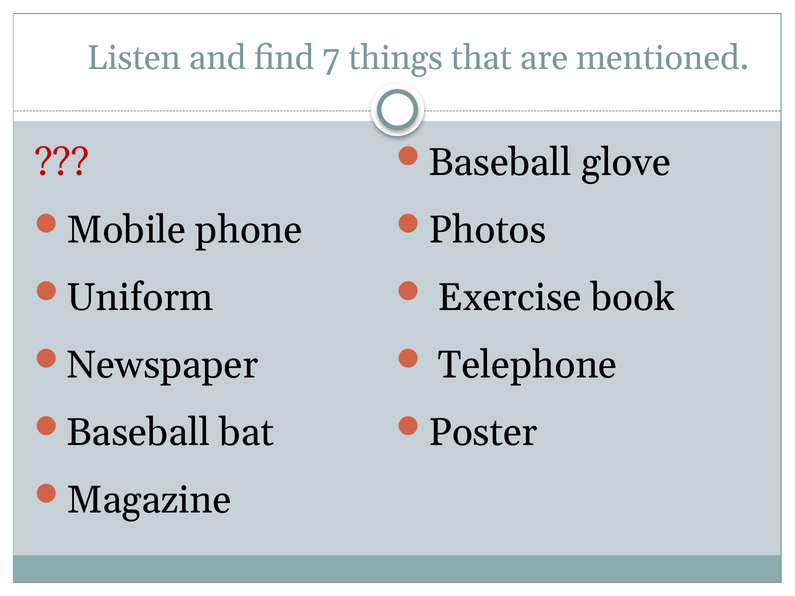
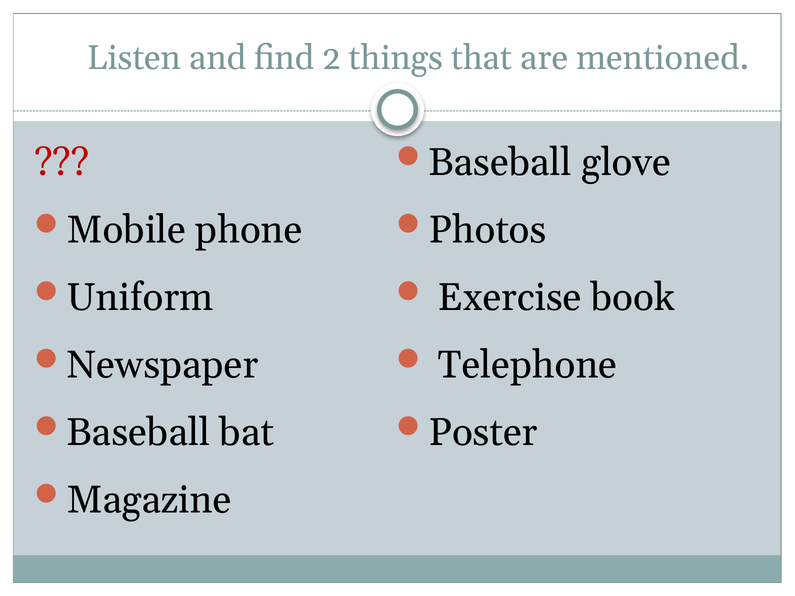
7: 7 -> 2
